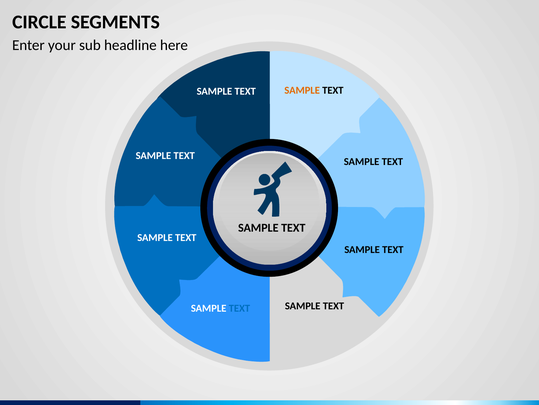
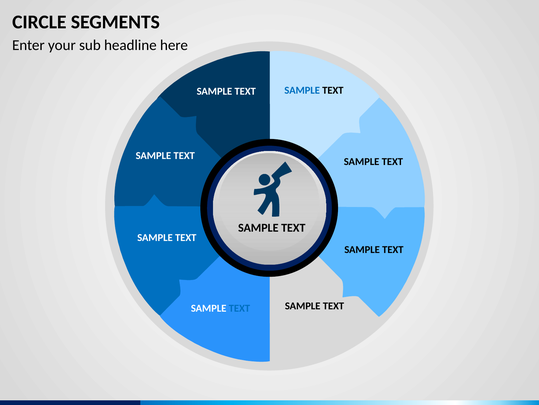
SAMPLE at (302, 90) colour: orange -> blue
